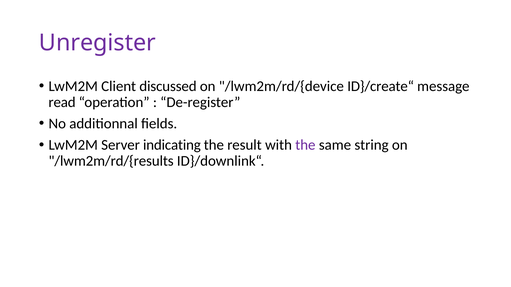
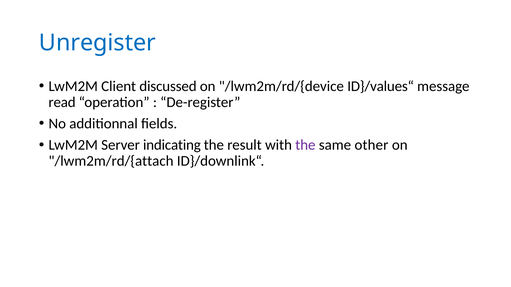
Unregister colour: purple -> blue
ID}/create“: ID}/create“ -> ID}/values“
string: string -> other
/lwm2m/rd/{results: /lwm2m/rd/{results -> /lwm2m/rd/{attach
